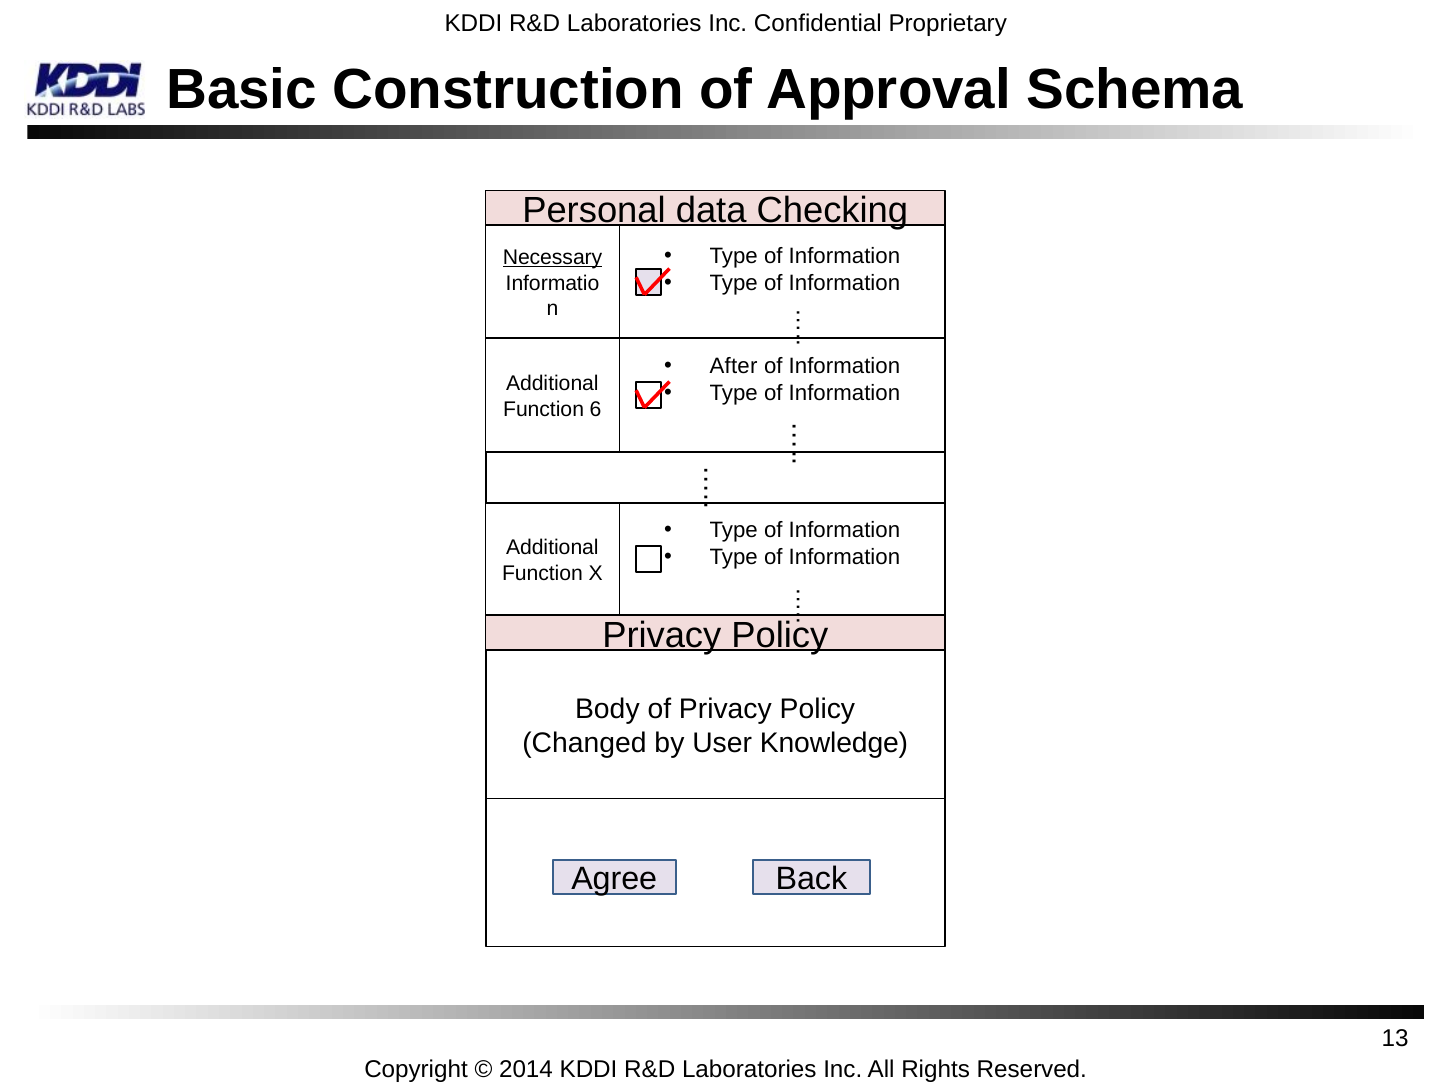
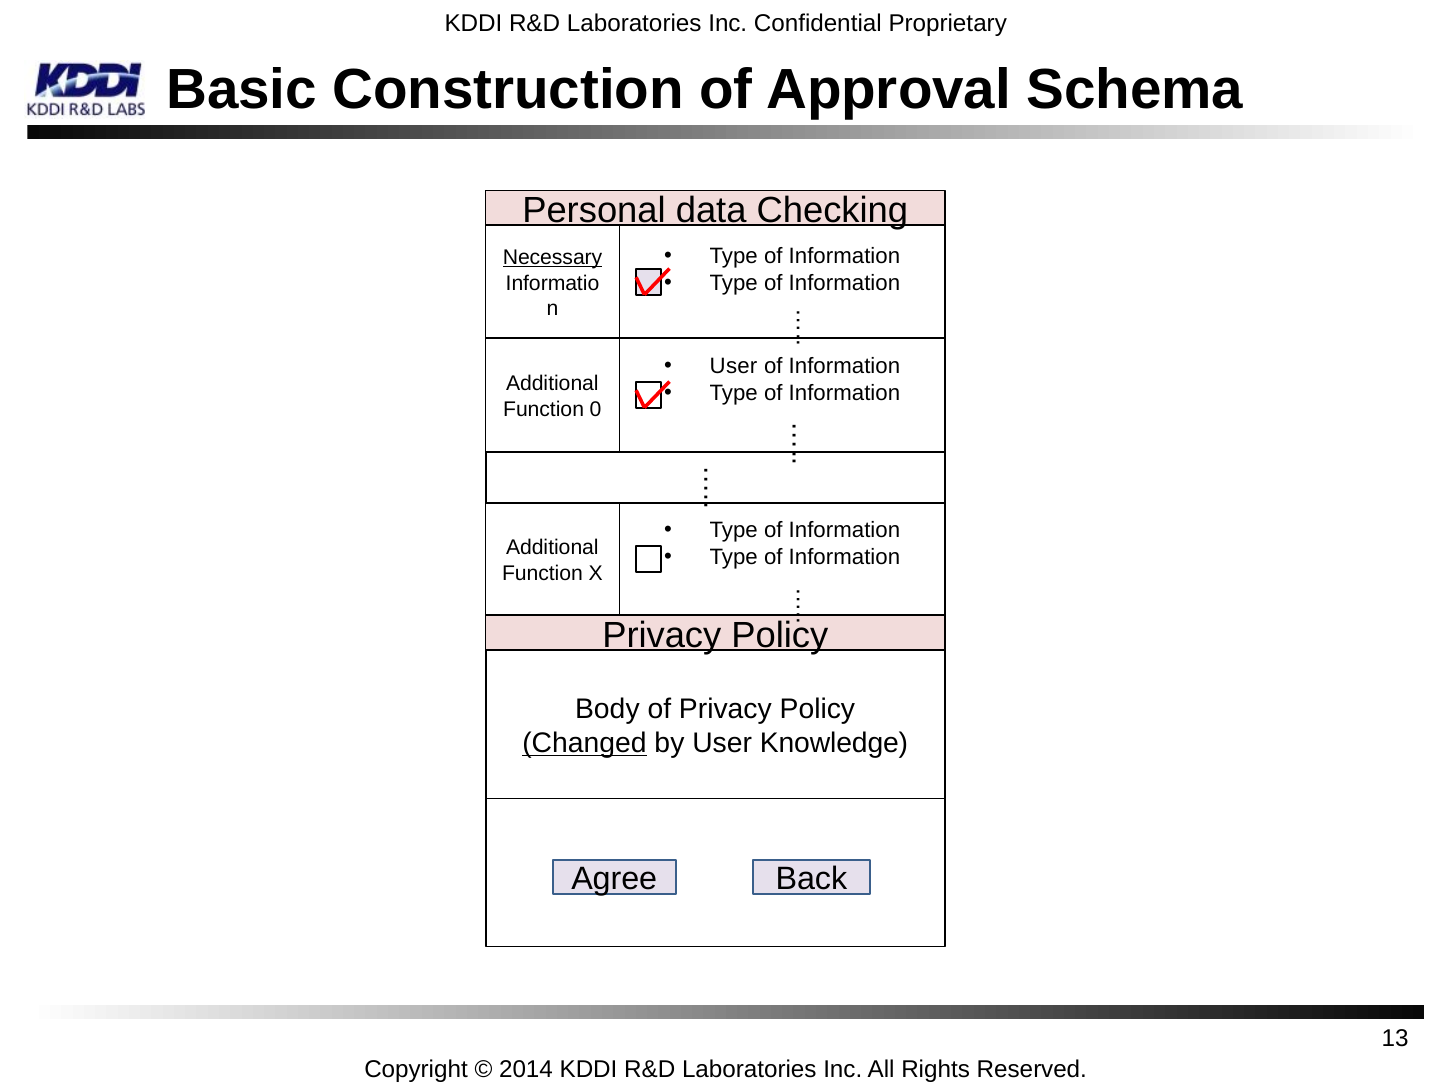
After at (734, 366): After -> User
6: 6 -> 0
Changed underline: none -> present
